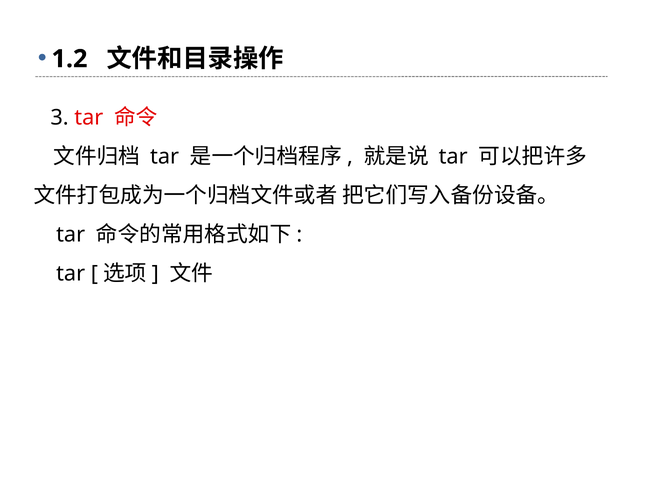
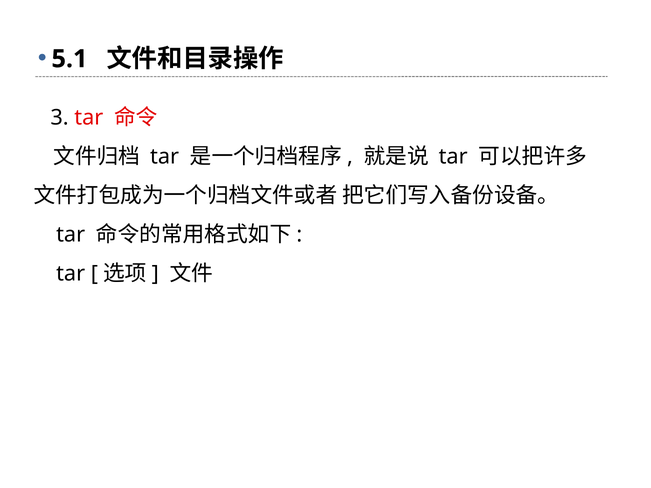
1.2: 1.2 -> 5.1
